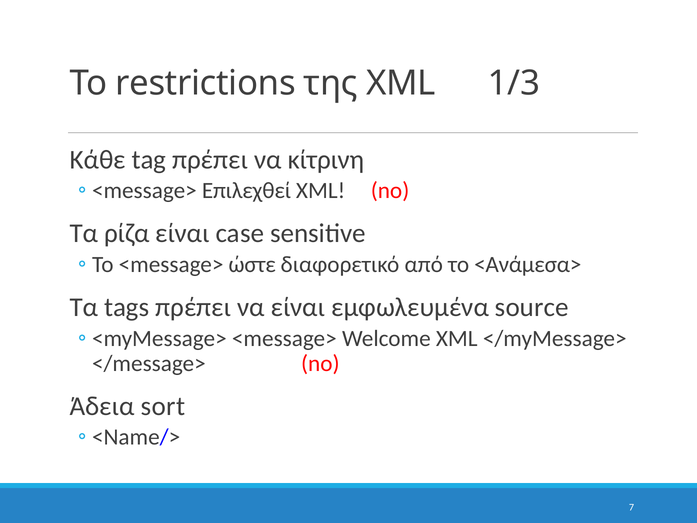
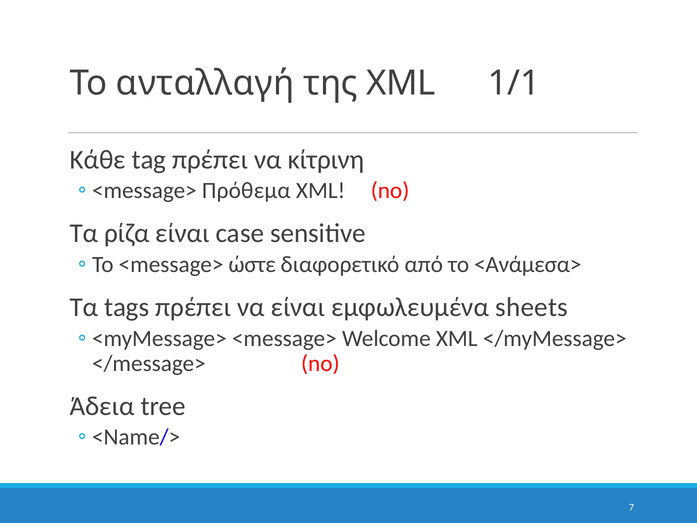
restrictions: restrictions -> ανταλλαγή
1/3: 1/3 -> 1/1
Επιλεχθεί: Επιλεχθεί -> Πρόθεμα
source: source -> sheets
sort: sort -> tree
